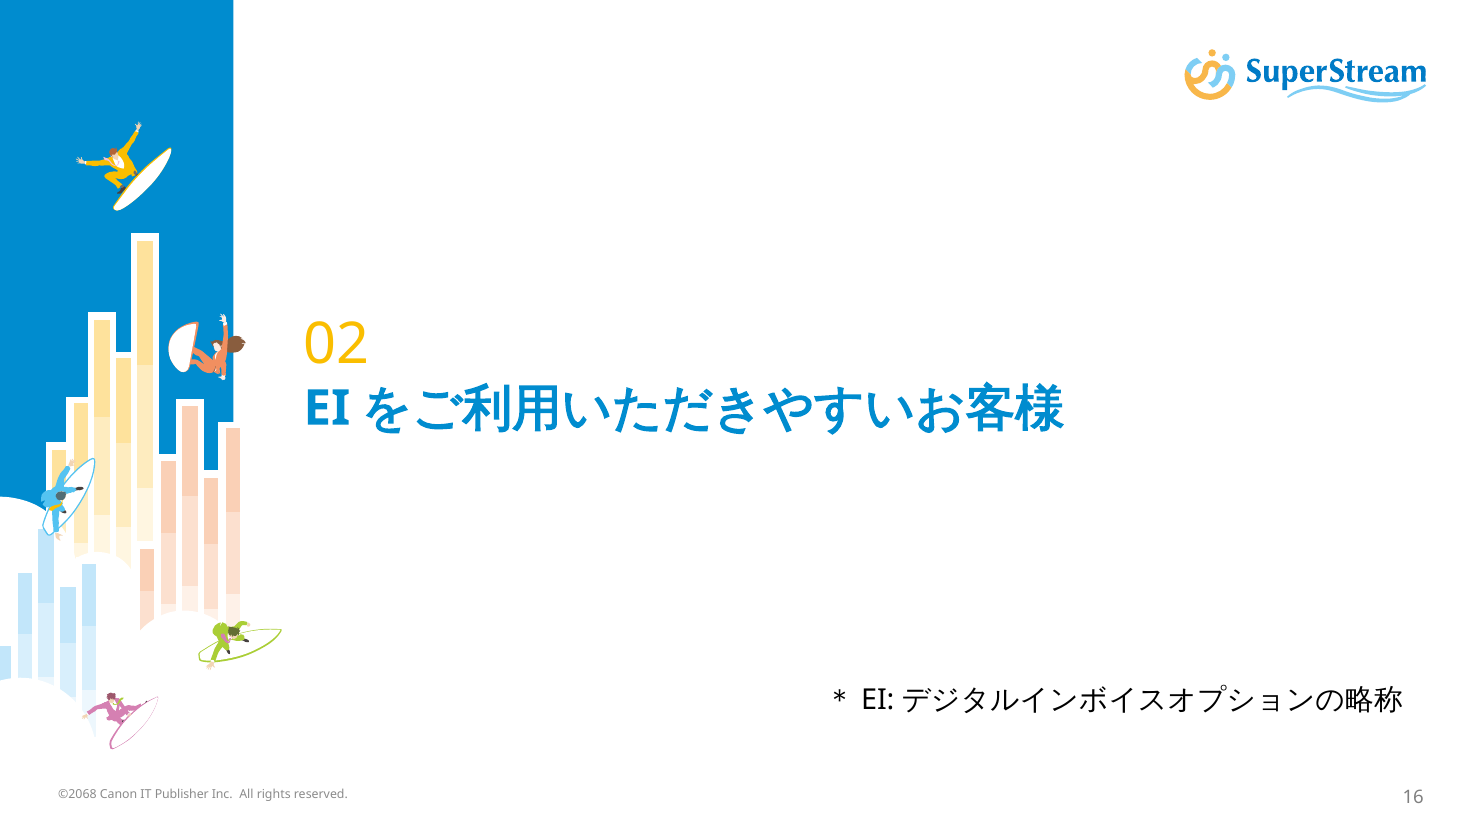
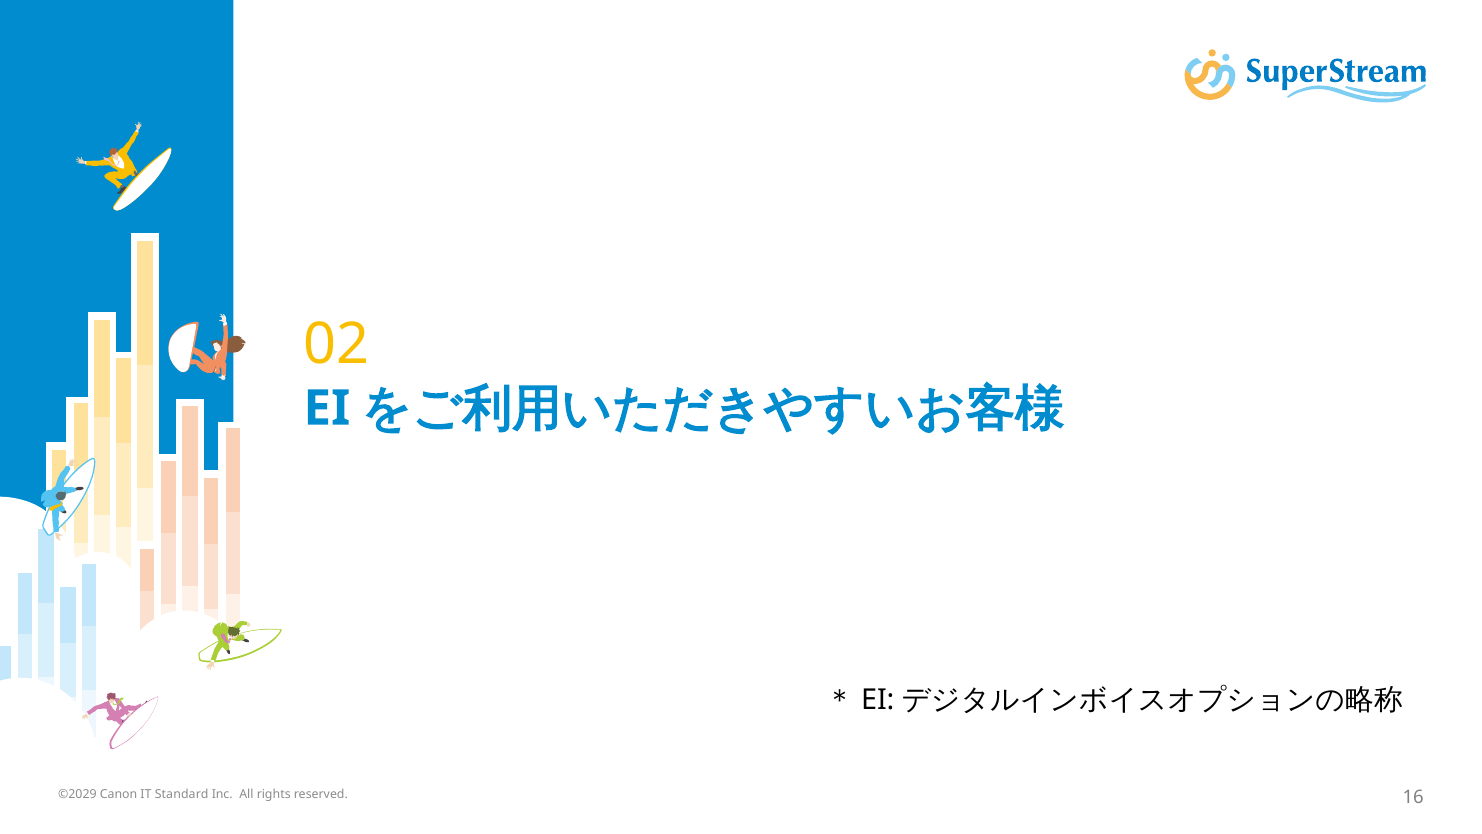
©2068: ©2068 -> ©2029
Publisher: Publisher -> Standard
